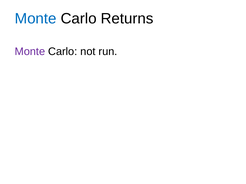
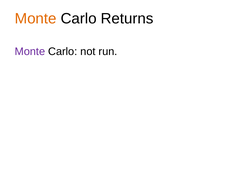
Monte at (36, 19) colour: blue -> orange
